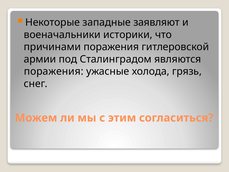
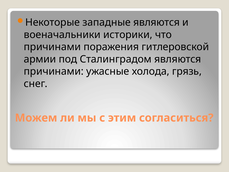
западные заявляют: заявляют -> являются
поражения at (54, 71): поражения -> причинами
